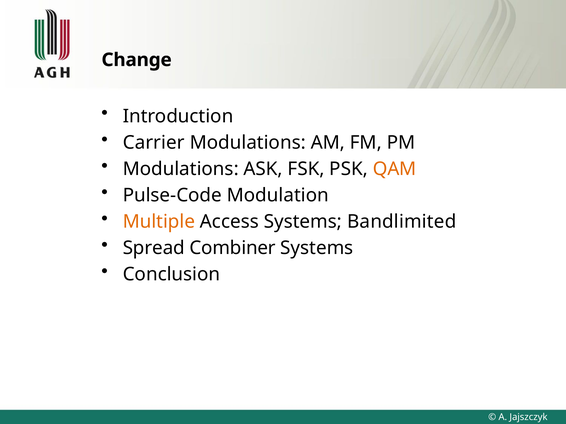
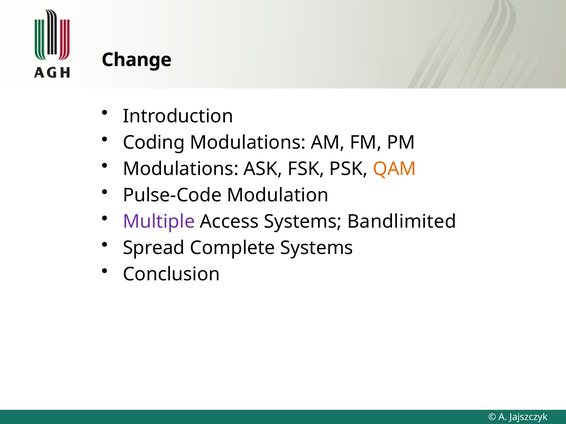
Carrier: Carrier -> Coding
Multiple colour: orange -> purple
Combiner: Combiner -> Complete
